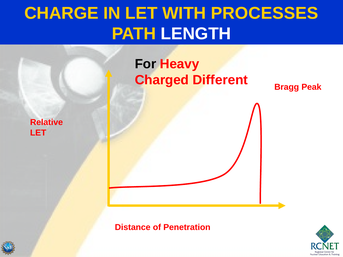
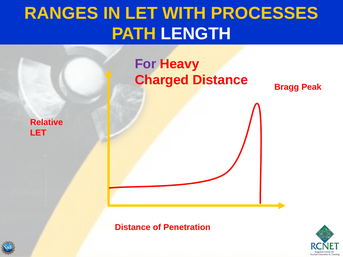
CHARGE: CHARGE -> RANGES
For colour: black -> purple
Charged Different: Different -> Distance
